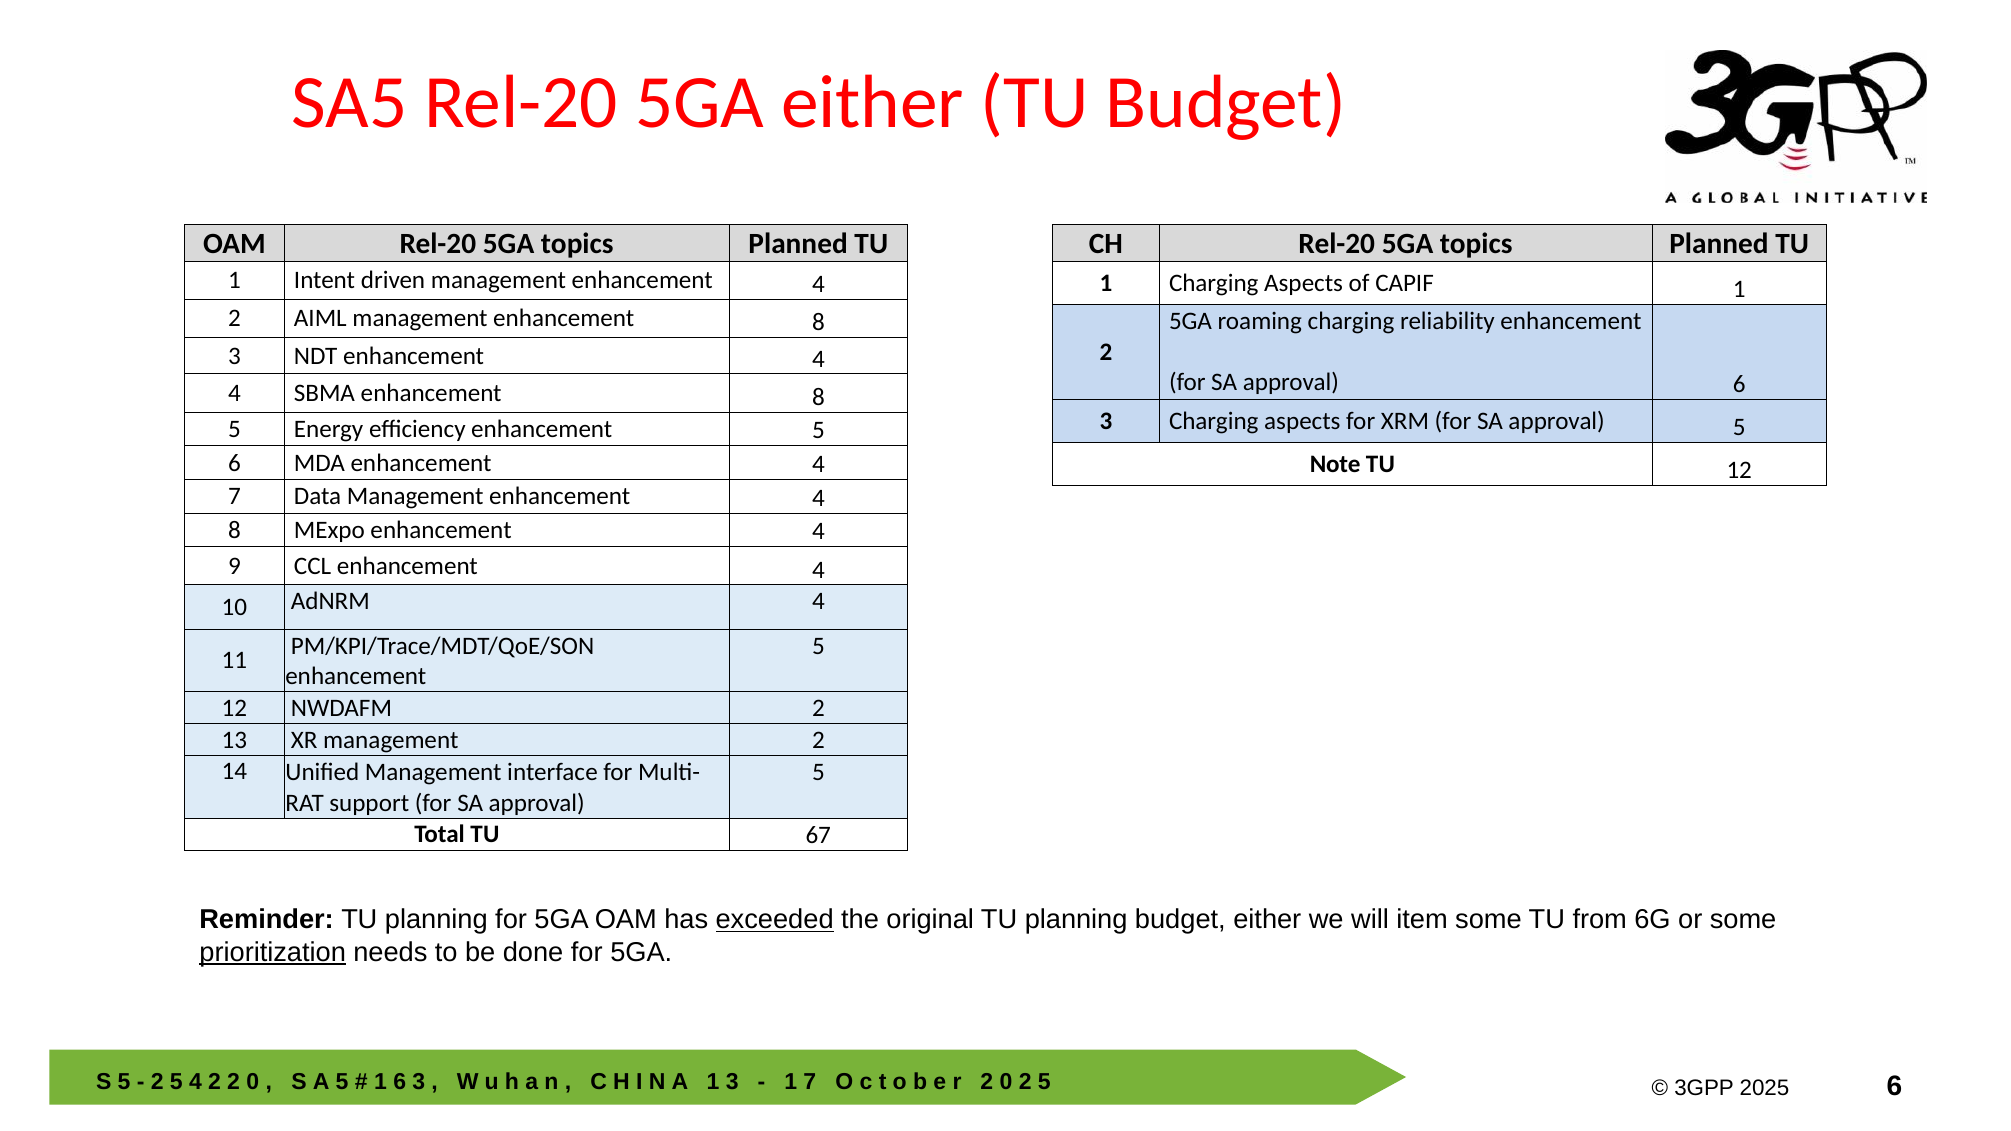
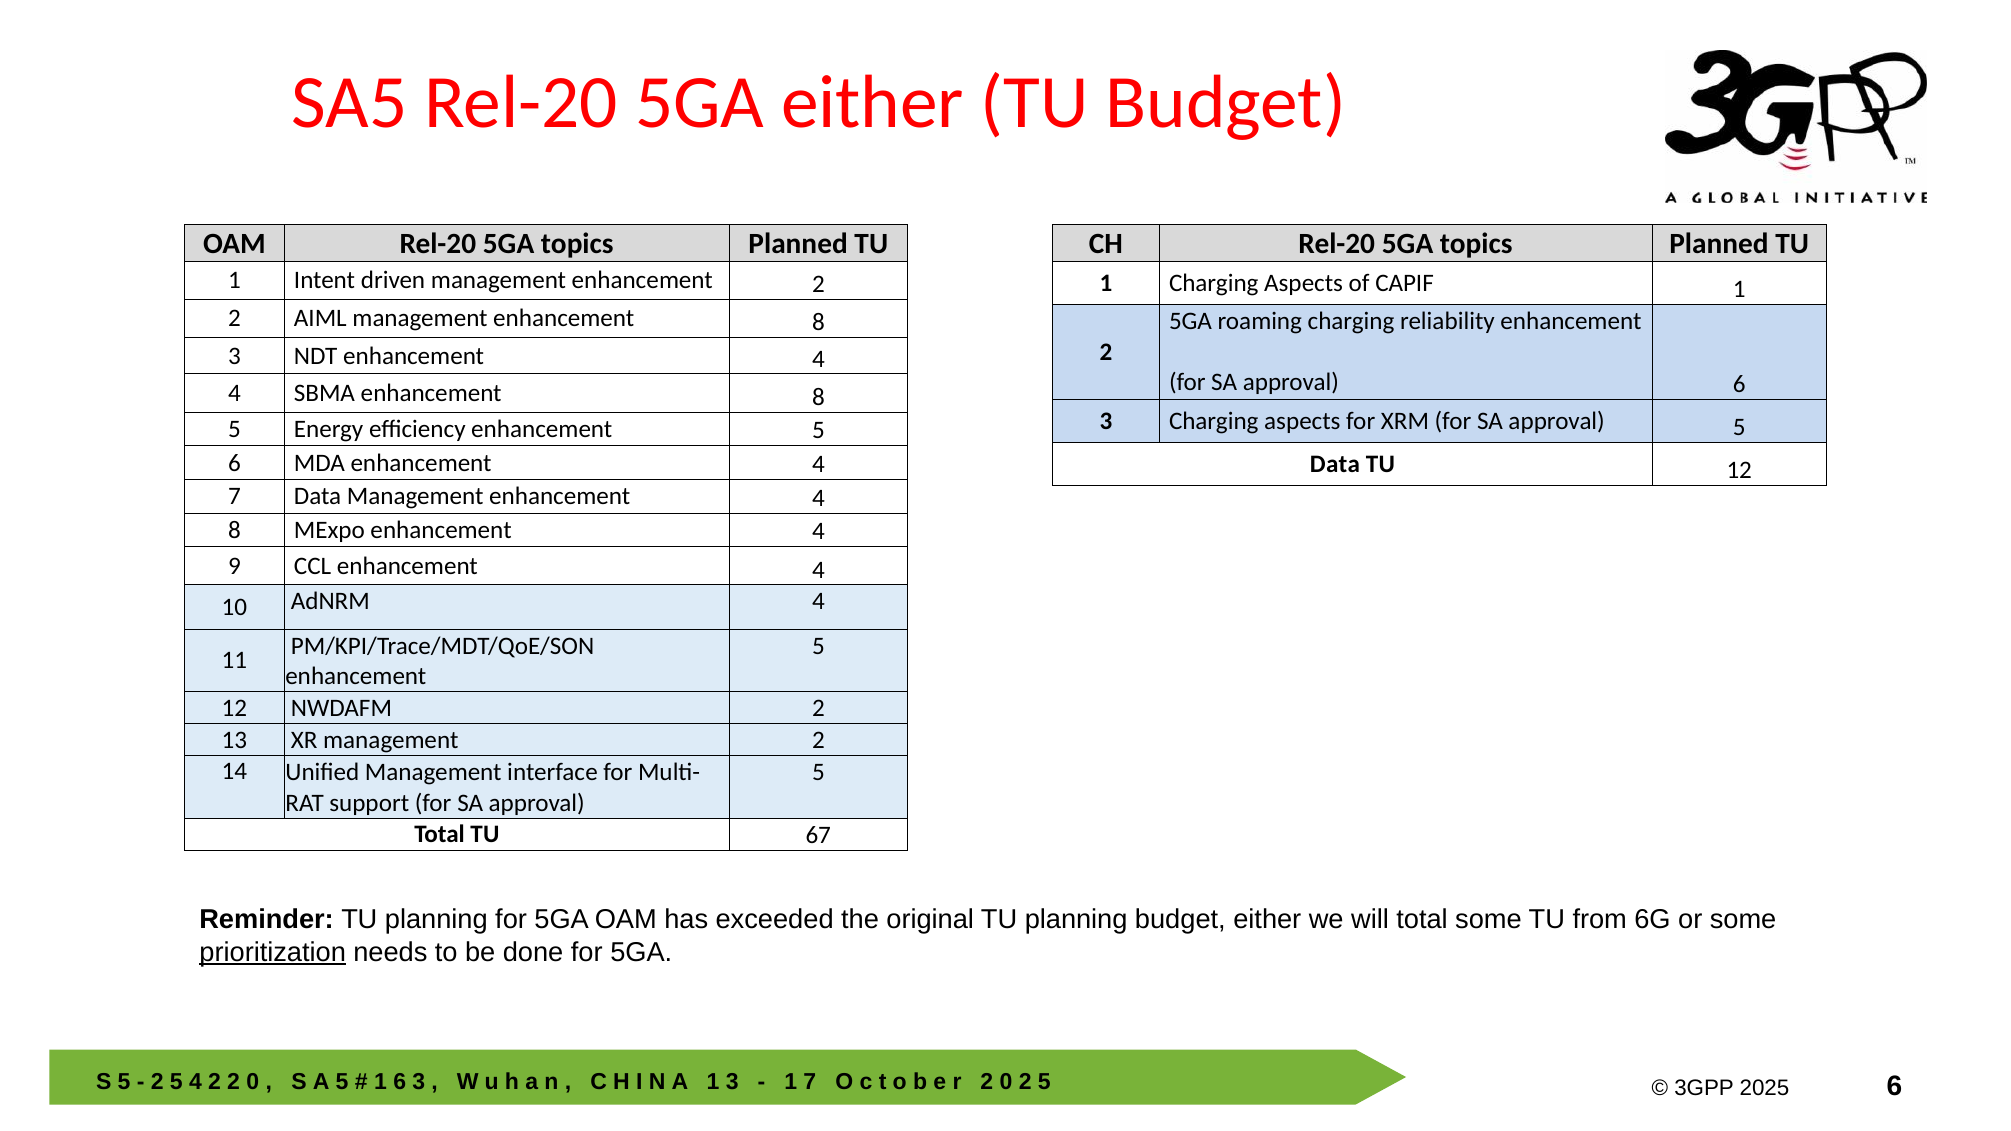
driven management enhancement 4: 4 -> 2
Note at (1335, 464): Note -> Data
exceeded underline: present -> none
will item: item -> total
